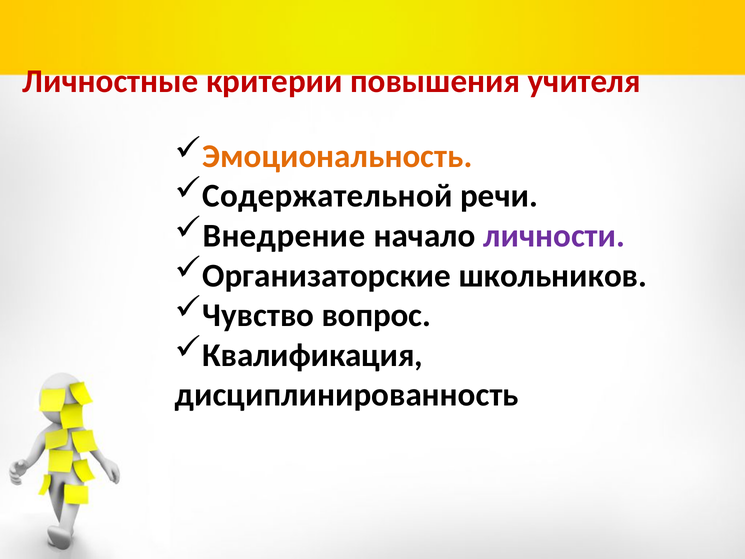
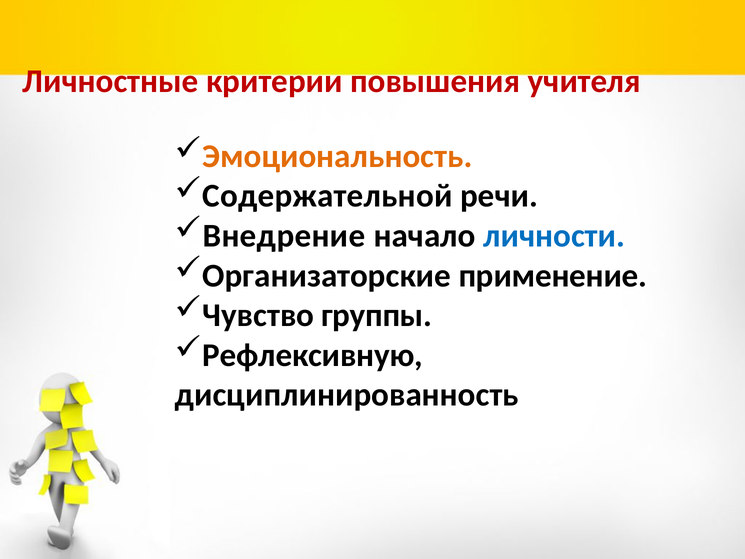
личности colour: purple -> blue
школьников: школьников -> применение
вопрос: вопрос -> группы
Квалификация: Квалификация -> Рефлексивную
